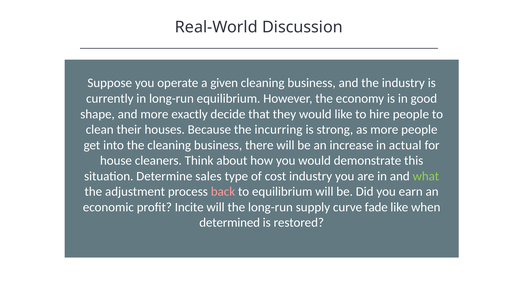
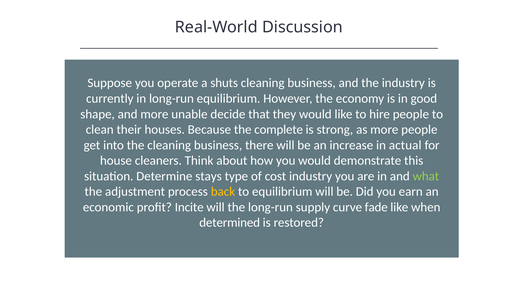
given: given -> shuts
exactly: exactly -> unable
incurring: incurring -> complete
sales: sales -> stays
back colour: pink -> yellow
